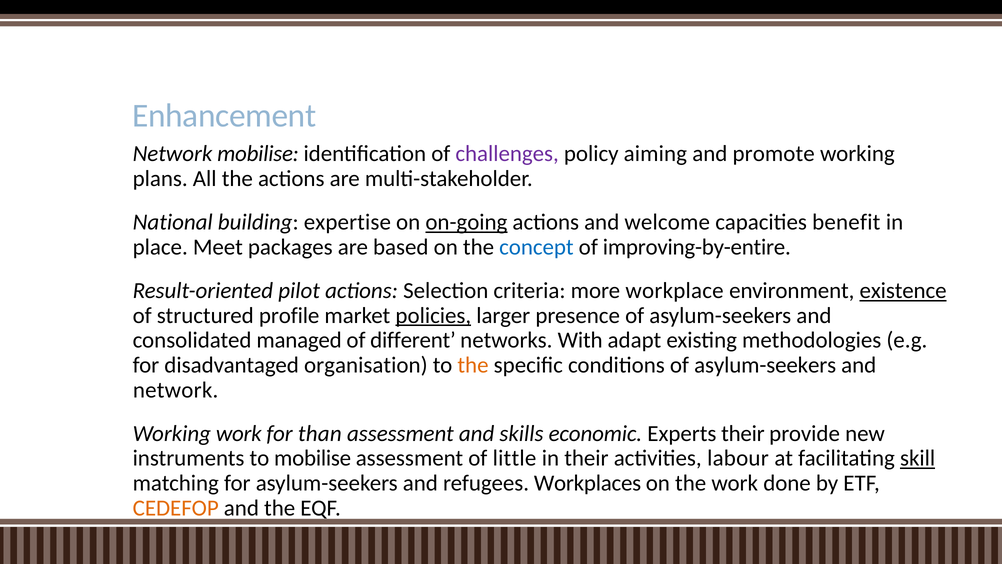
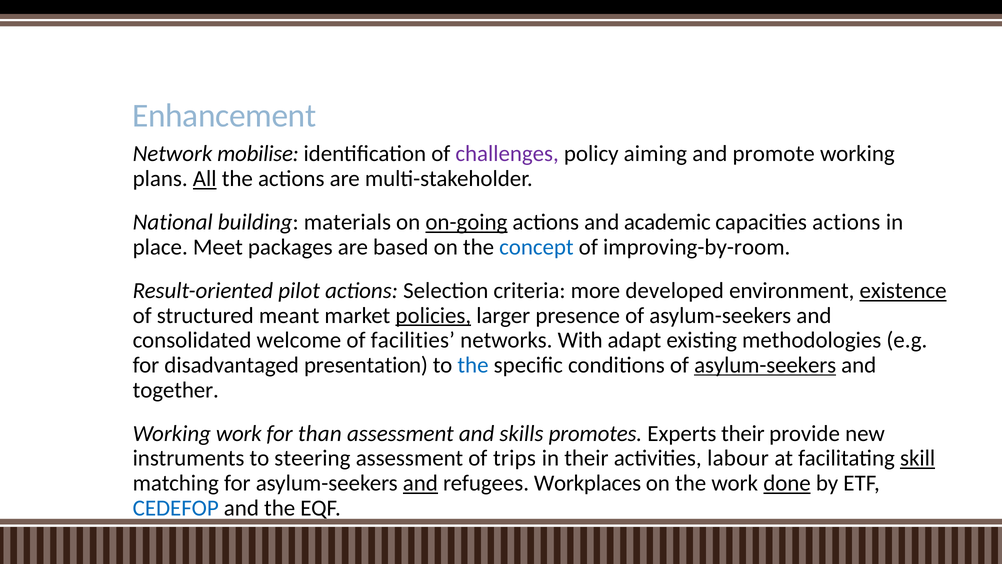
All underline: none -> present
expertise: expertise -> materials
welcome: welcome -> academic
capacities benefit: benefit -> actions
improving-by-entire: improving-by-entire -> improving-by-room
workplace: workplace -> developed
profile: profile -> meant
managed: managed -> welcome
different: different -> facilities
organisation: organisation -> presentation
the at (473, 365) colour: orange -> blue
asylum-seekers at (765, 365) underline: none -> present
network at (176, 390): network -> together
economic: economic -> promotes
to mobilise: mobilise -> steering
little: little -> trips
and at (420, 483) underline: none -> present
done underline: none -> present
CEDEFOP colour: orange -> blue
